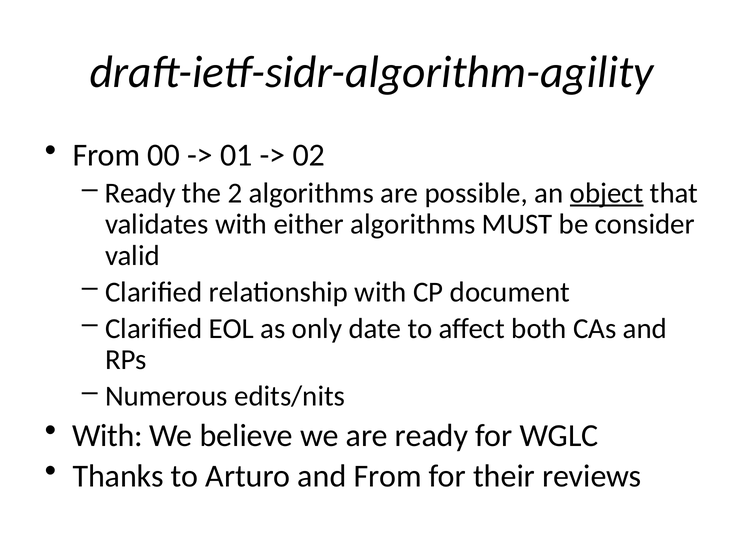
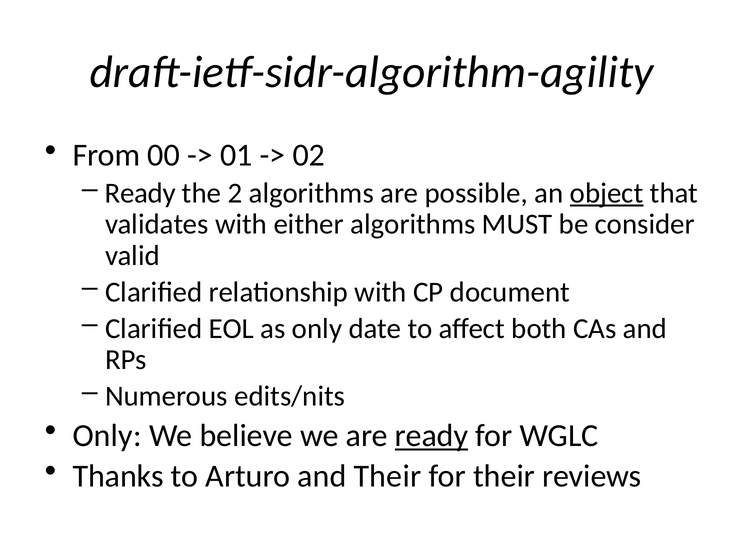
With at (107, 436): With -> Only
ready at (432, 436) underline: none -> present
and From: From -> Their
